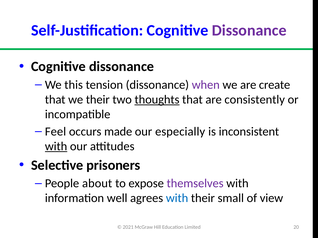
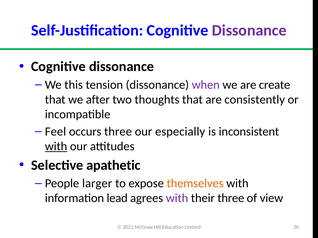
we their: their -> after
thoughts underline: present -> none
occurs made: made -> three
prisoners: prisoners -> apathetic
about: about -> larger
themselves colour: purple -> orange
well: well -> lead
with at (177, 199) colour: blue -> purple
their small: small -> three
